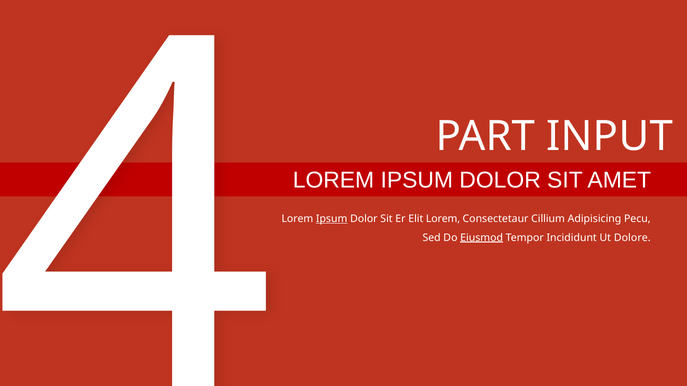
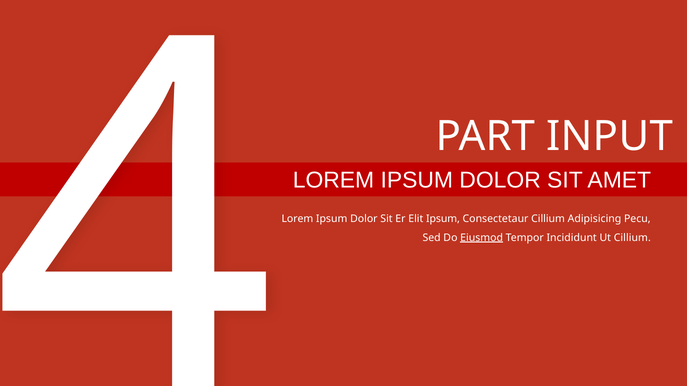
Ipsum at (332, 219) underline: present -> none
Elit Lorem: Lorem -> Ipsum
Ut Dolore: Dolore -> Cillium
